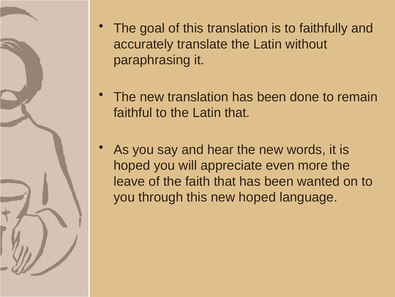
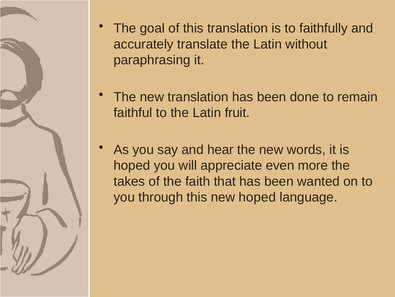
Latin that: that -> fruit
leave: leave -> takes
